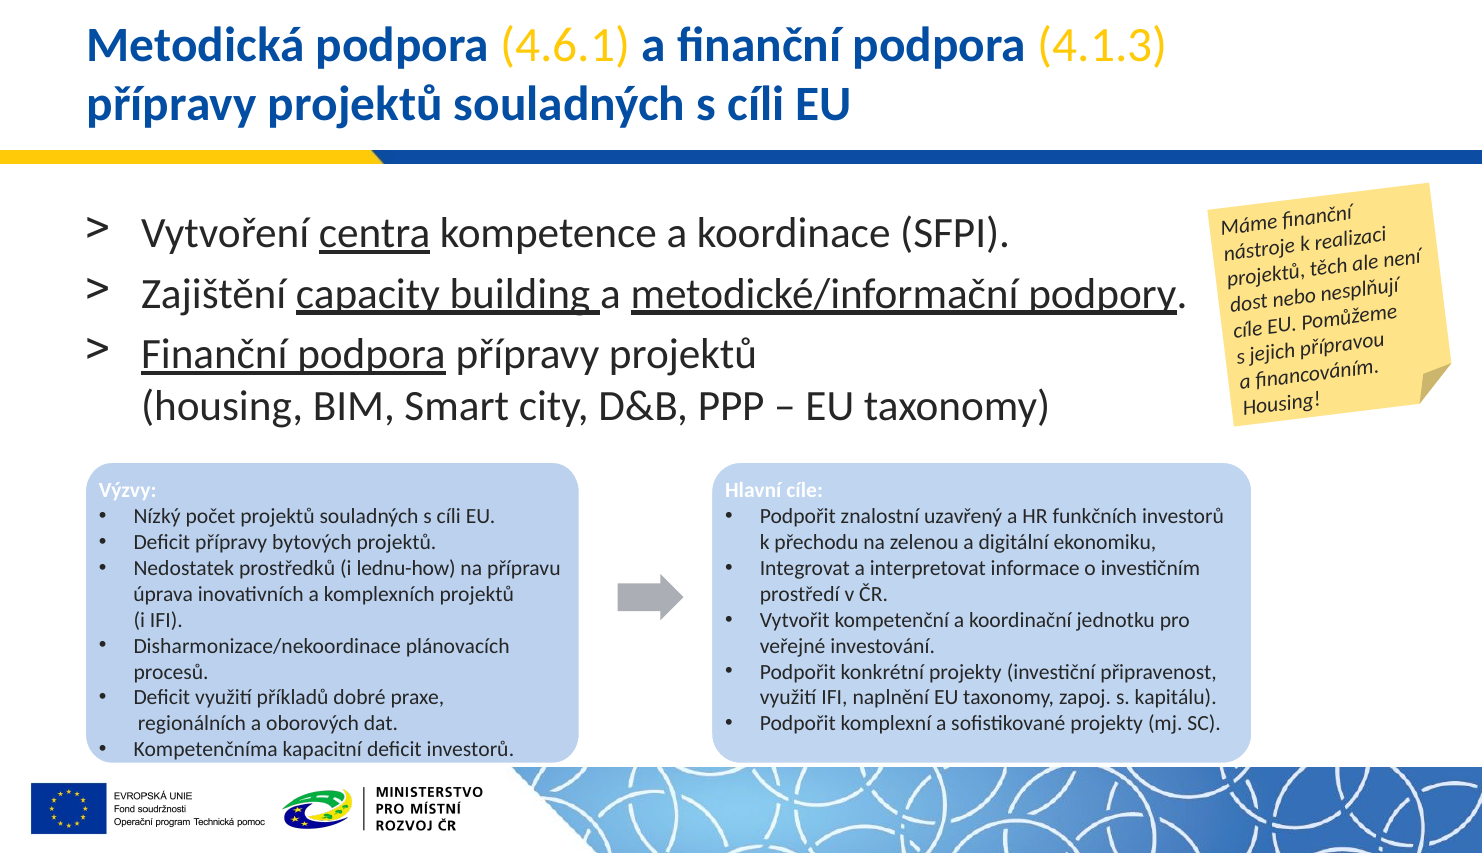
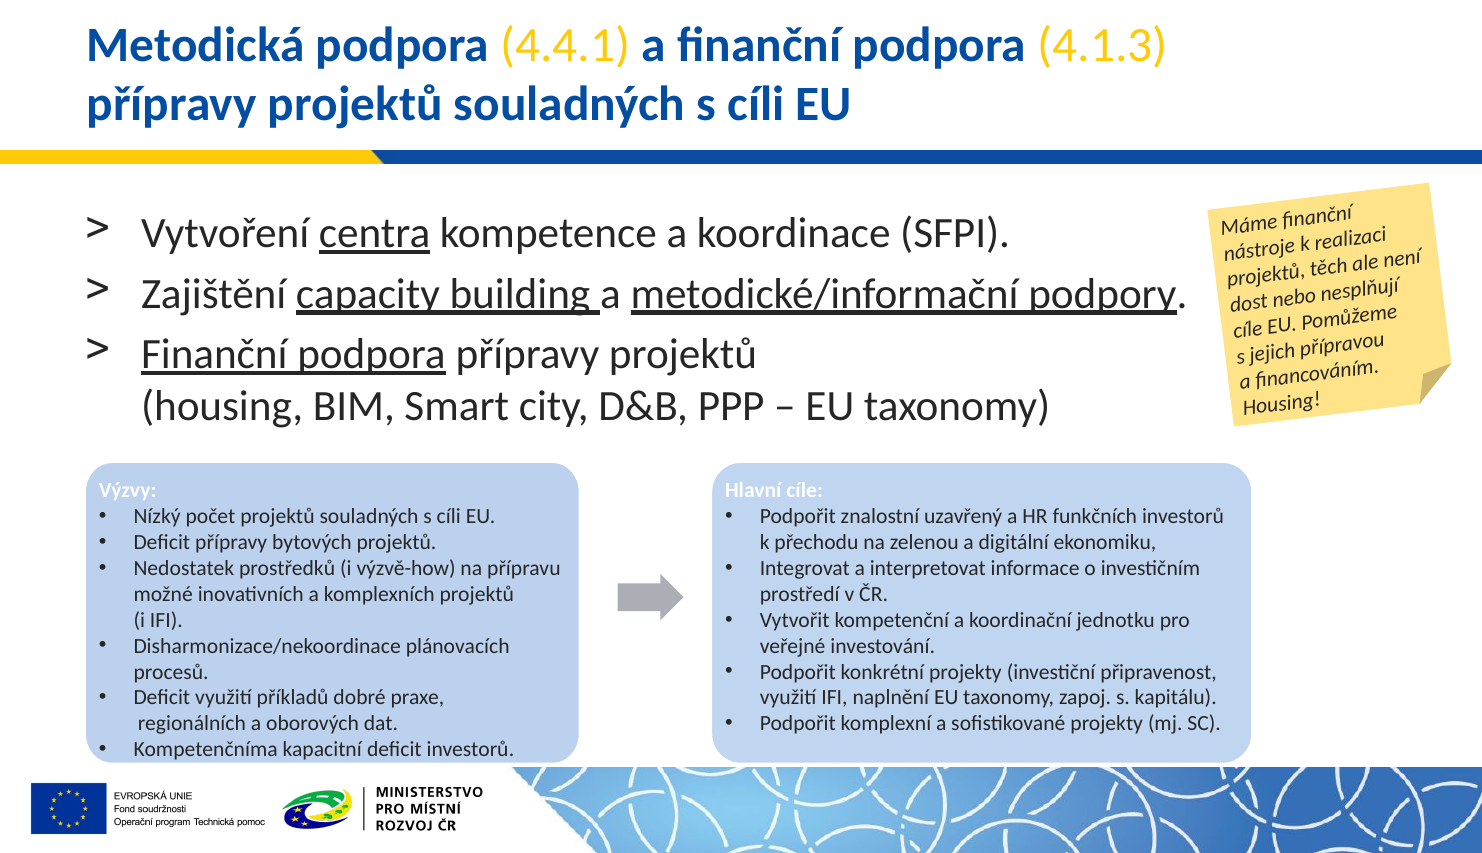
4.6.1: 4.6.1 -> 4.4.1
lednu-how: lednu-how -> výzvě-how
úprava: úprava -> možné
